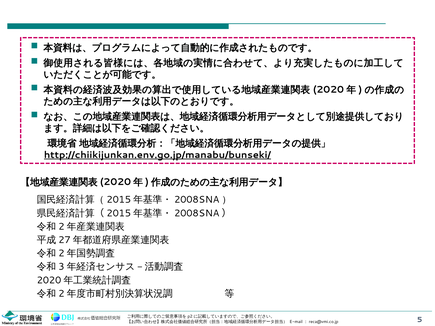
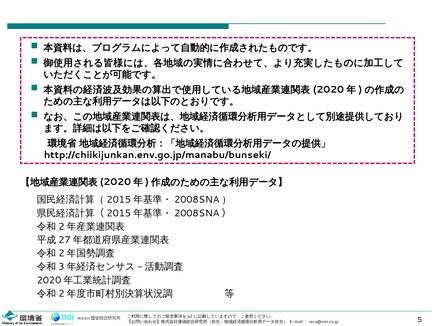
http://chiikijunkan.env.go.jp/manabu/bunseki/ underline: present -> none
